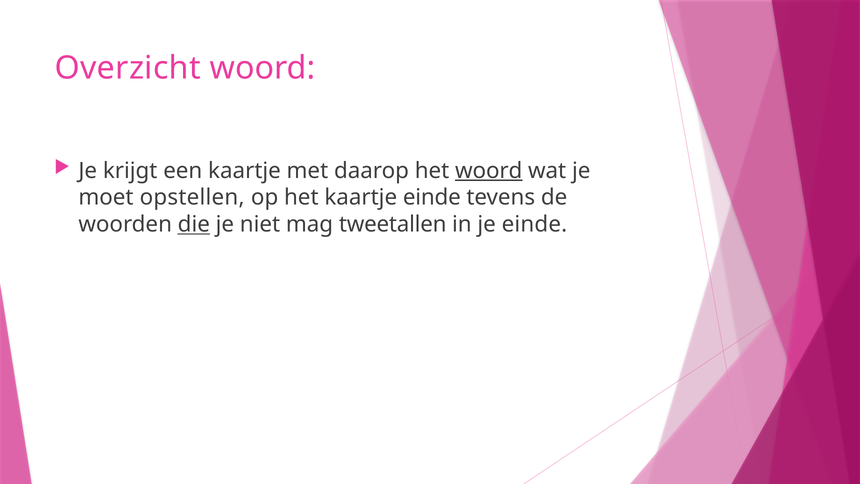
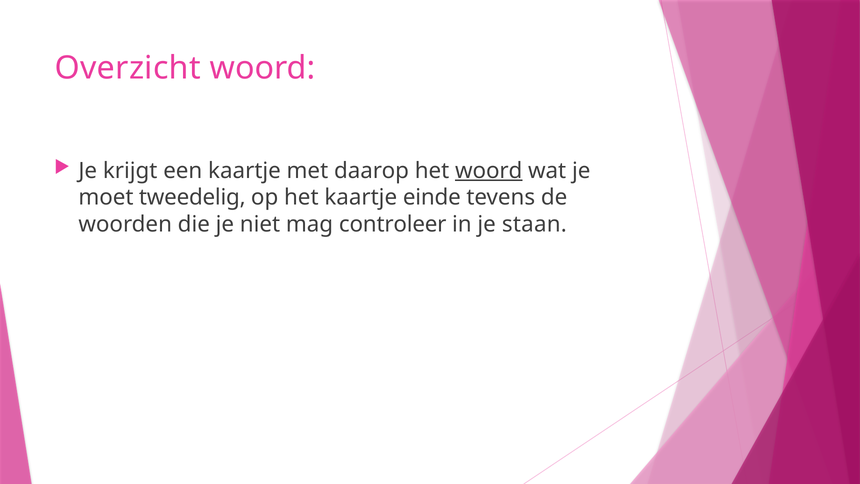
opstellen: opstellen -> tweedelig
die underline: present -> none
tweetallen: tweetallen -> controleer
je einde: einde -> staan
